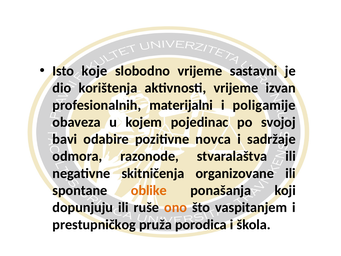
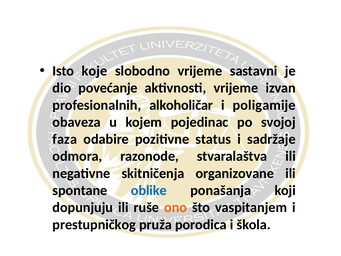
korištenja: korištenja -> povećanje
materijalni: materijalni -> alkoholičar
bavi: bavi -> faza
novca: novca -> status
oblike colour: orange -> blue
